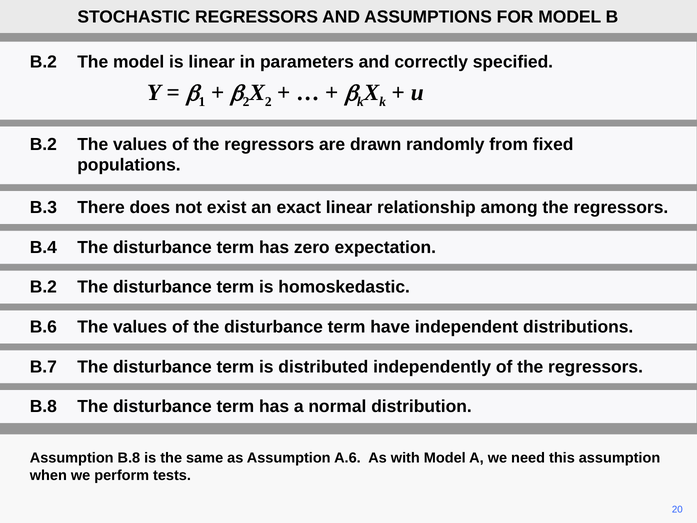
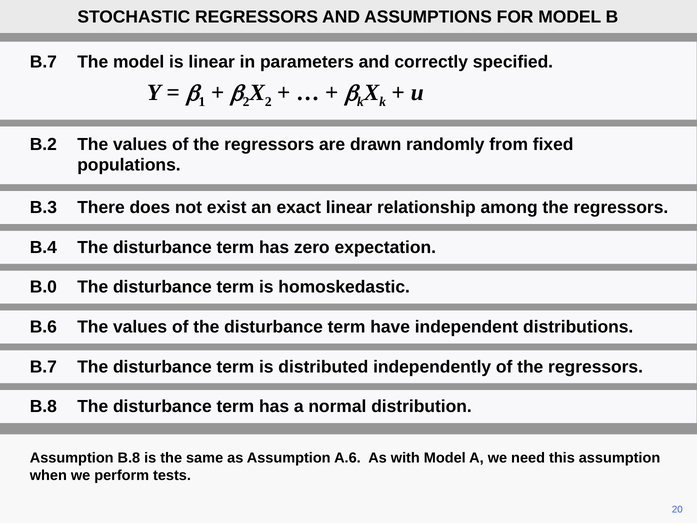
B.2 at (43, 62): B.2 -> B.7
B.2 at (43, 287): B.2 -> B.0
